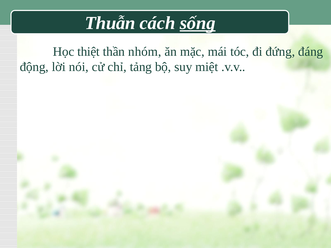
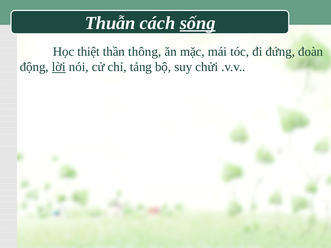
nhóm: nhóm -> thông
đáng: đáng -> đoàn
lời underline: none -> present
miệt: miệt -> chửi
